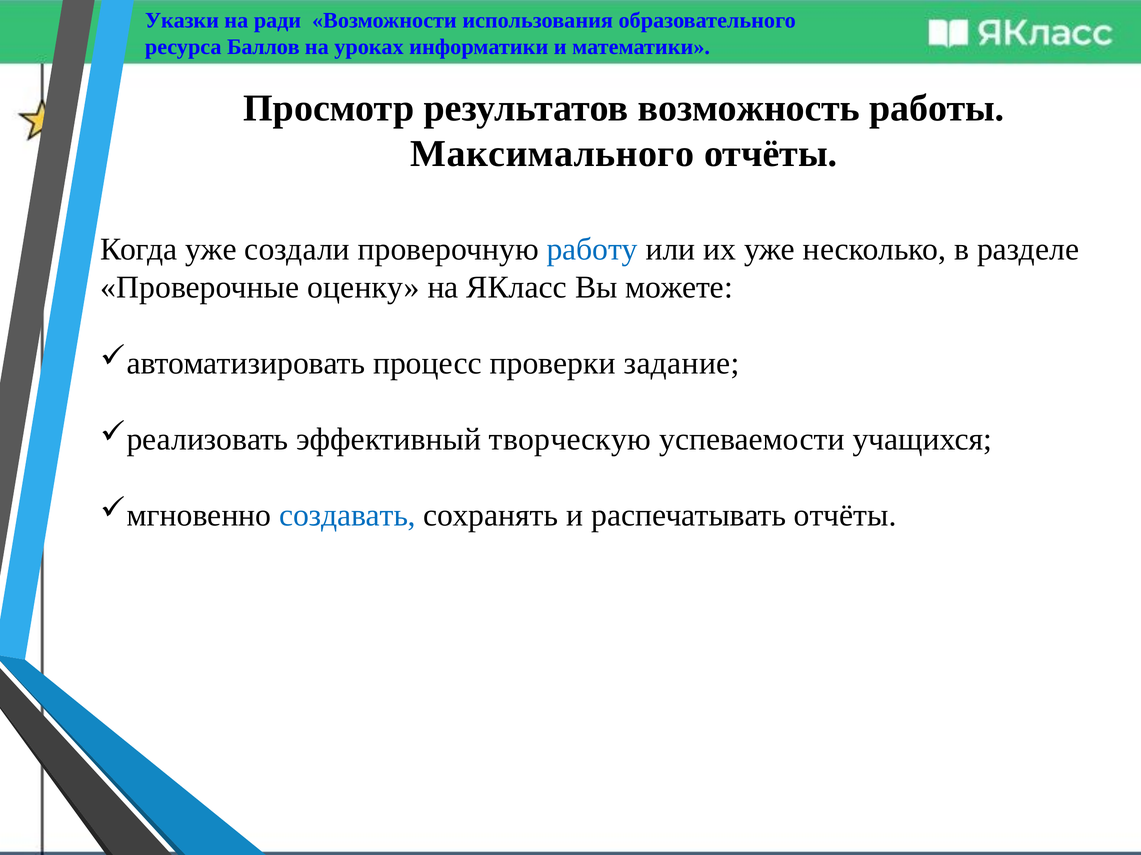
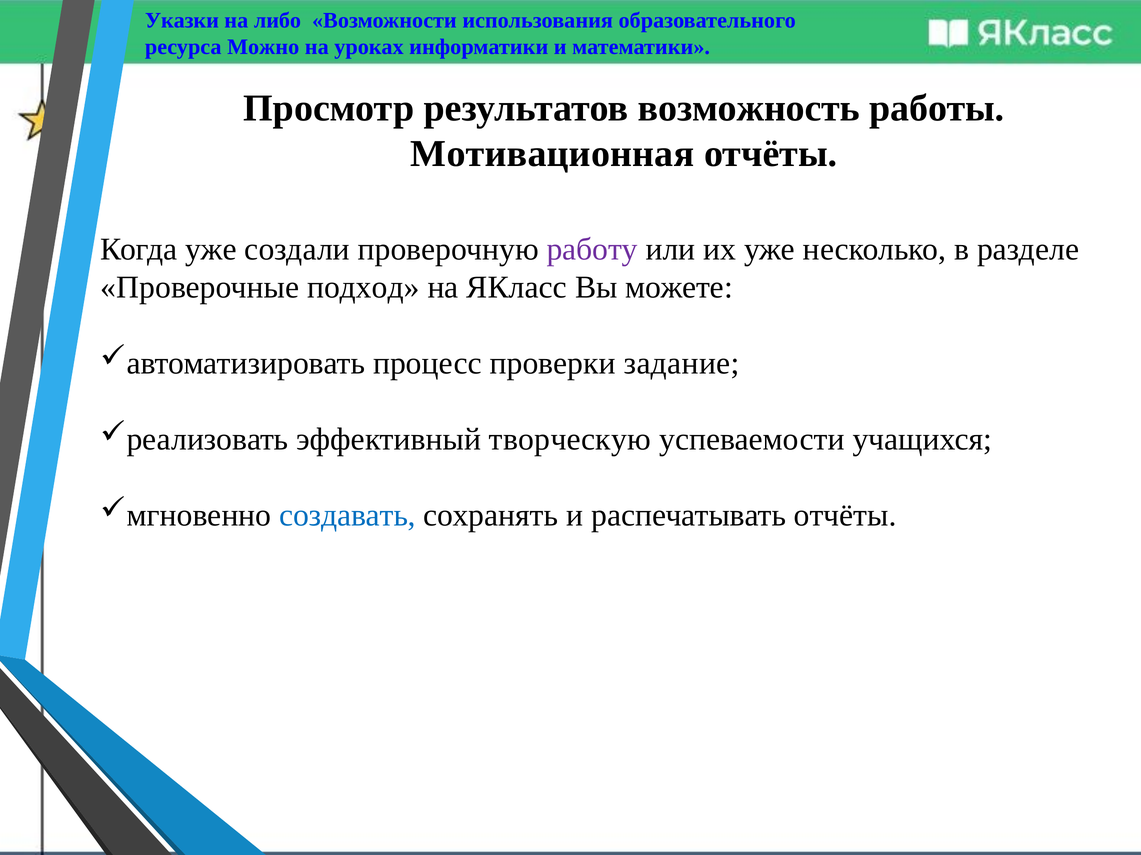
ради: ради -> либо
Баллов: Баллов -> Можно
Максимального: Максимального -> Мотивационная
работу colour: blue -> purple
оценку: оценку -> подход
